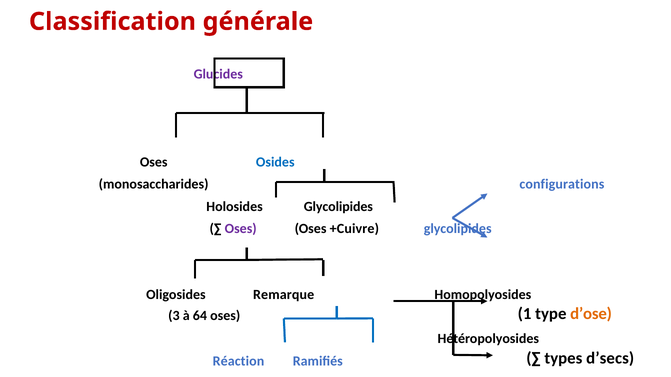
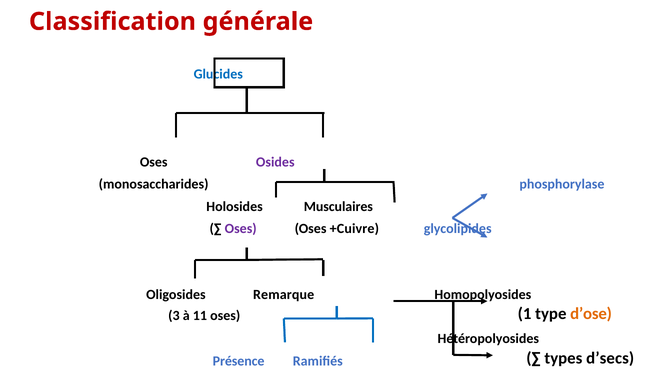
Glucides colour: purple -> blue
Osides colour: blue -> purple
configurations: configurations -> phosphorylase
Holosides Glycolipides: Glycolipides -> Musculaires
64: 64 -> 11
Réaction: Réaction -> Présence
